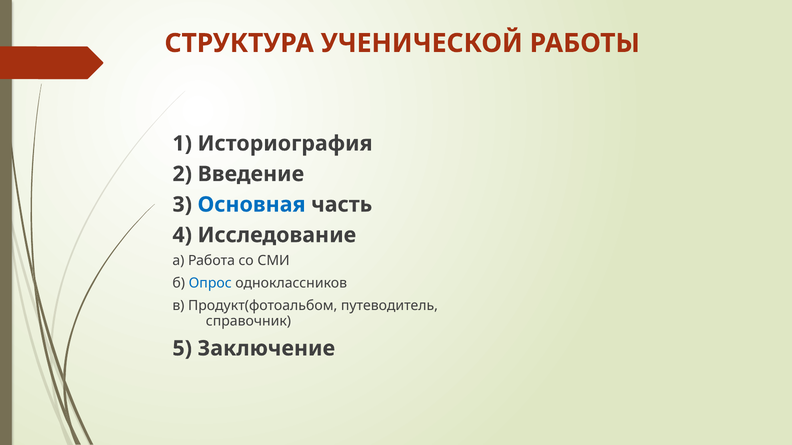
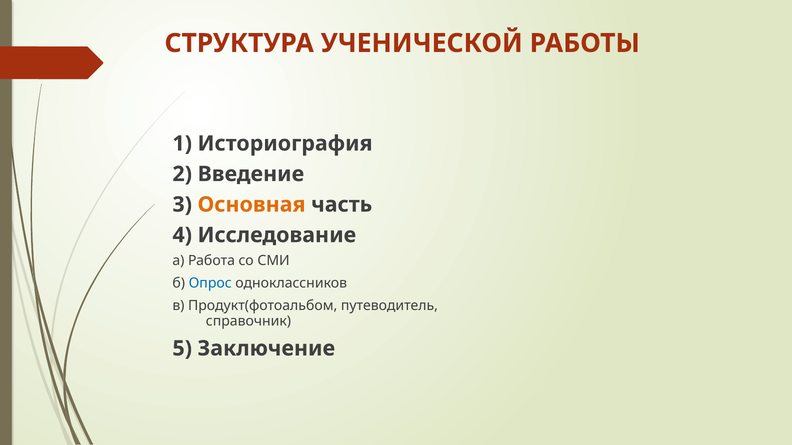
Основная colour: blue -> orange
